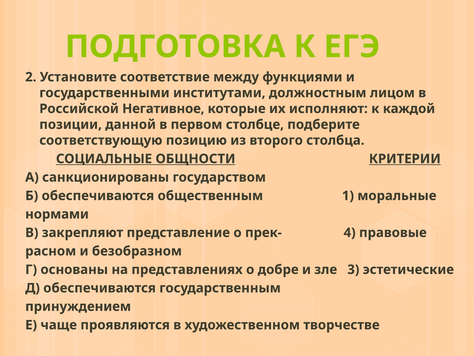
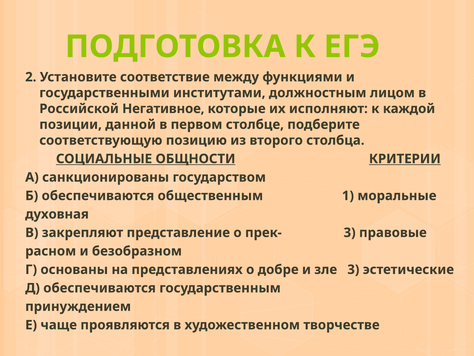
нормами: нормами -> духовная
прек- 4: 4 -> 3
